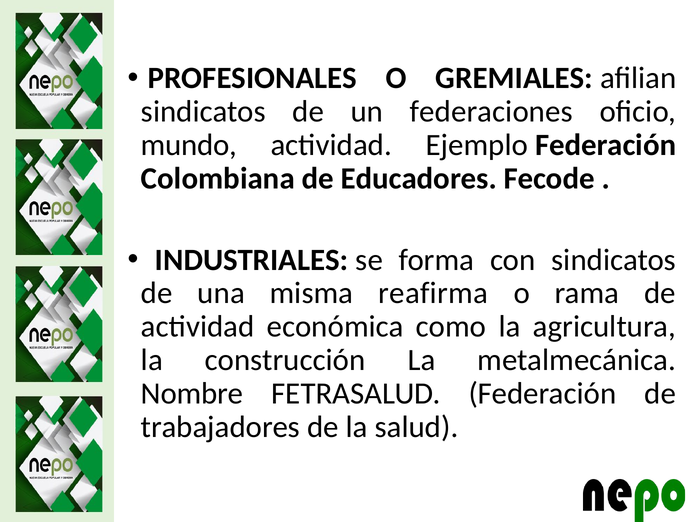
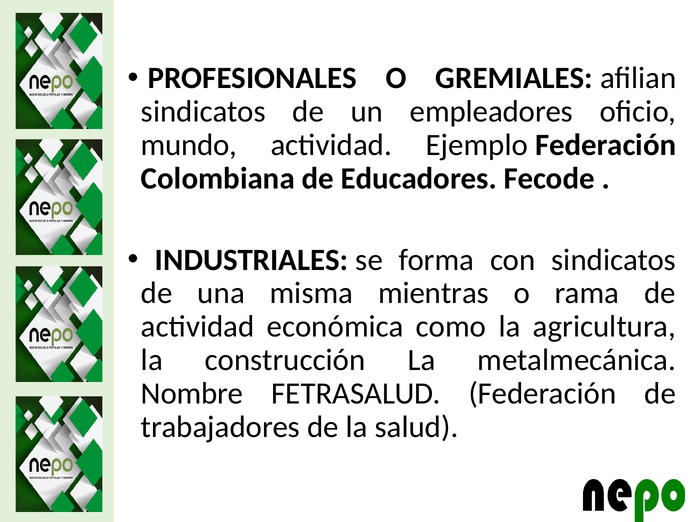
federaciones: federaciones -> empleadores
reafirma: reafirma -> mientras
